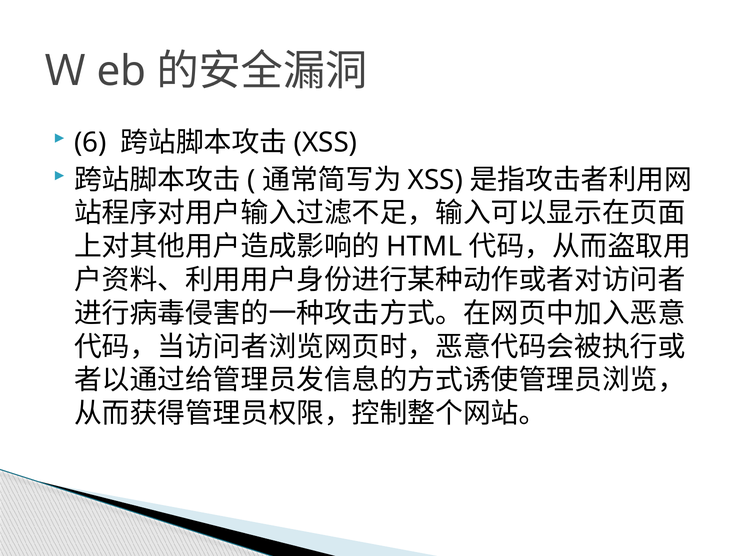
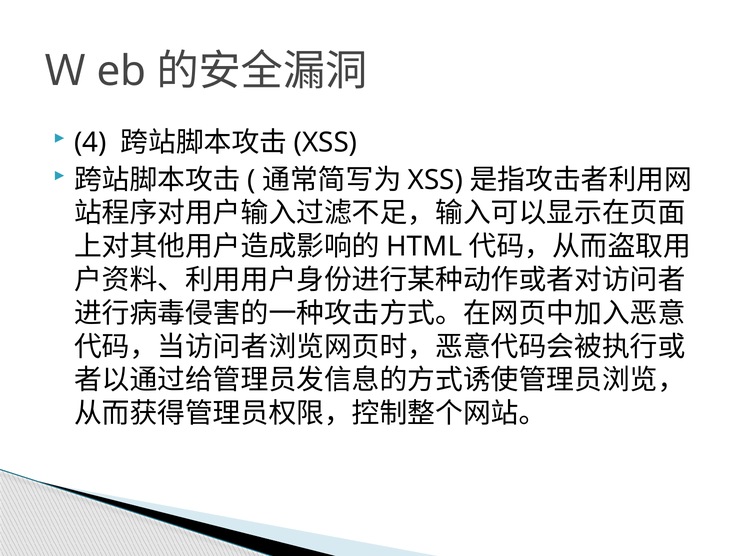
6: 6 -> 4
